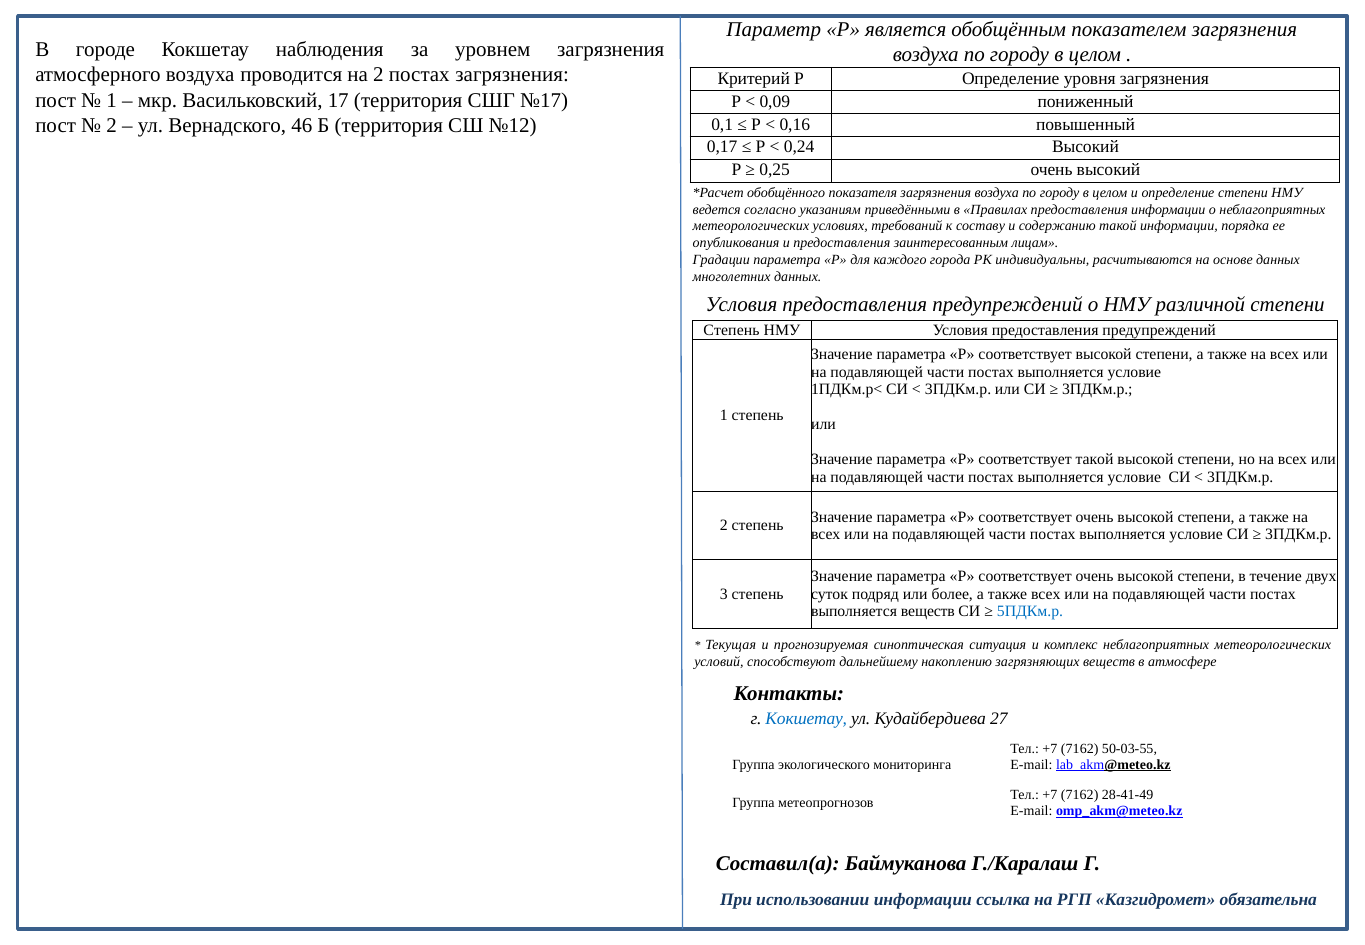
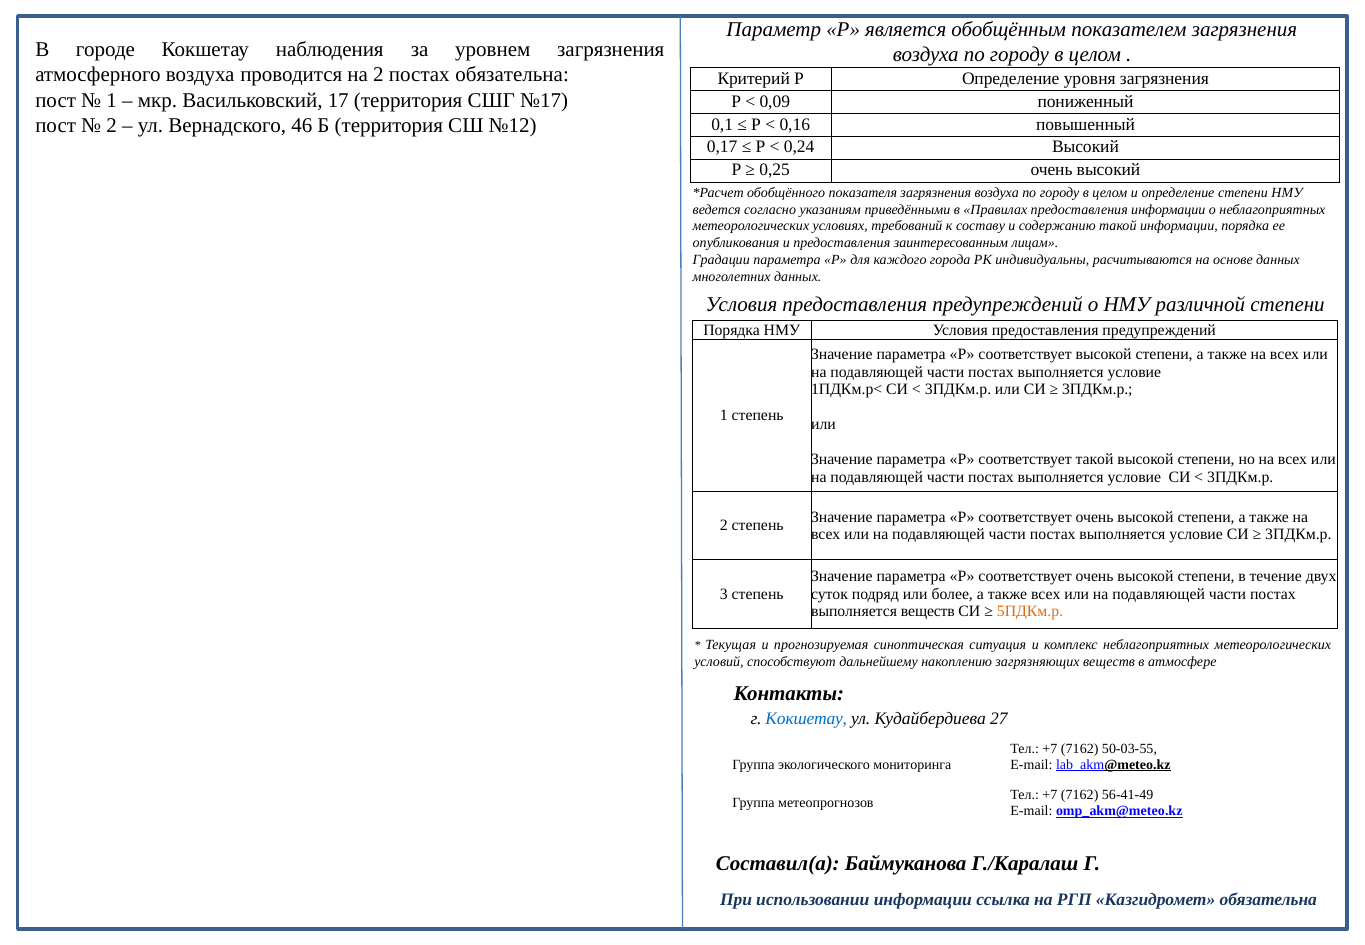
постах загрязнения: загрязнения -> обязательна
Степень at (732, 330): Степень -> Порядка
5ПДКм.р colour: blue -> orange
28-41-49: 28-41-49 -> 56-41-49
